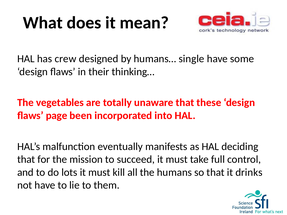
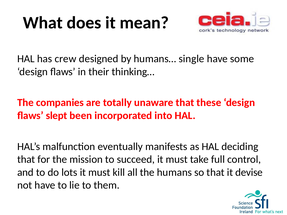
vegetables: vegetables -> companies
page: page -> slept
drinks: drinks -> devise
